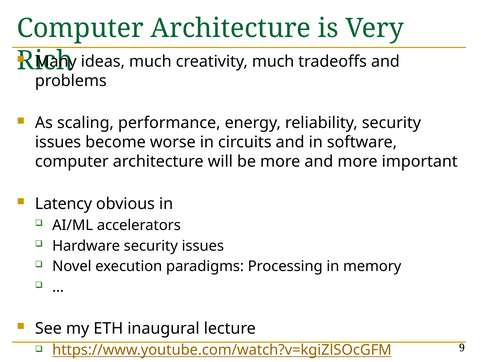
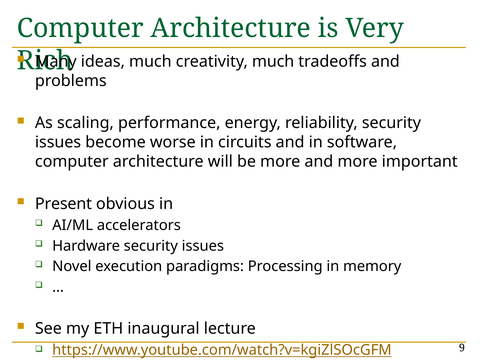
Latency: Latency -> Present
